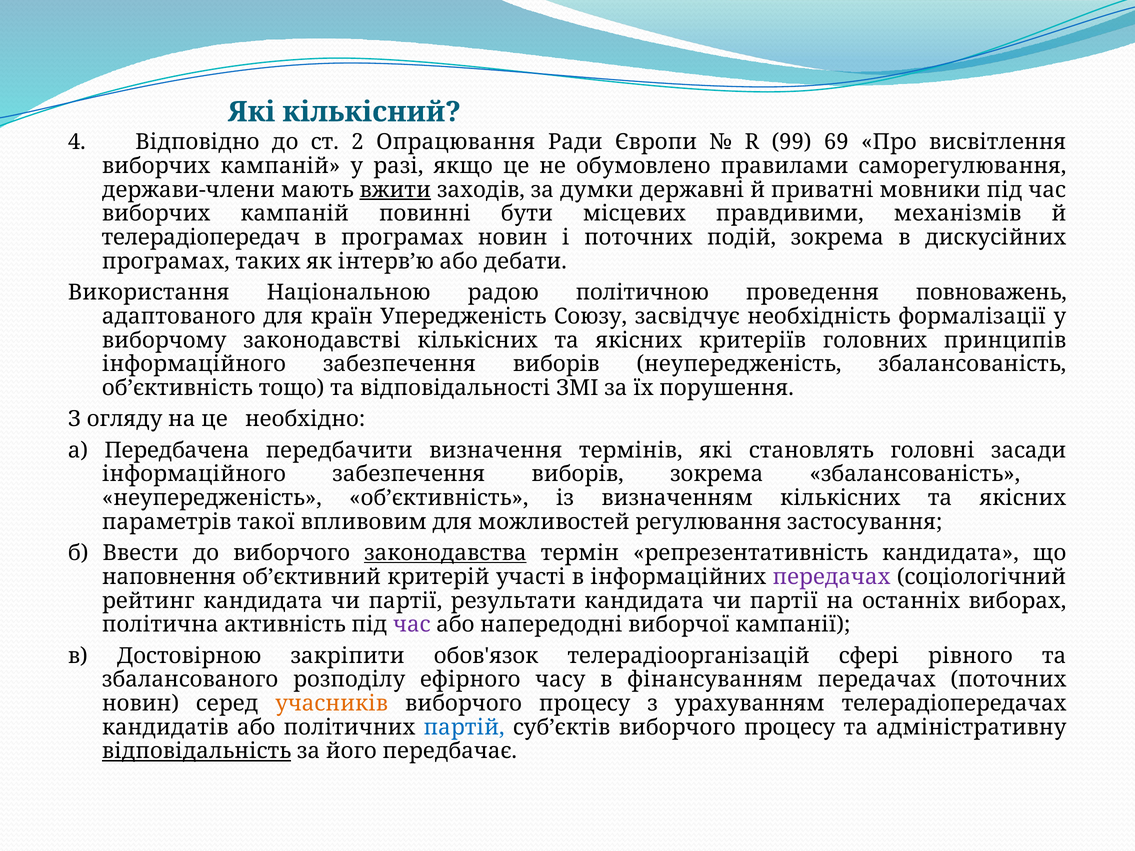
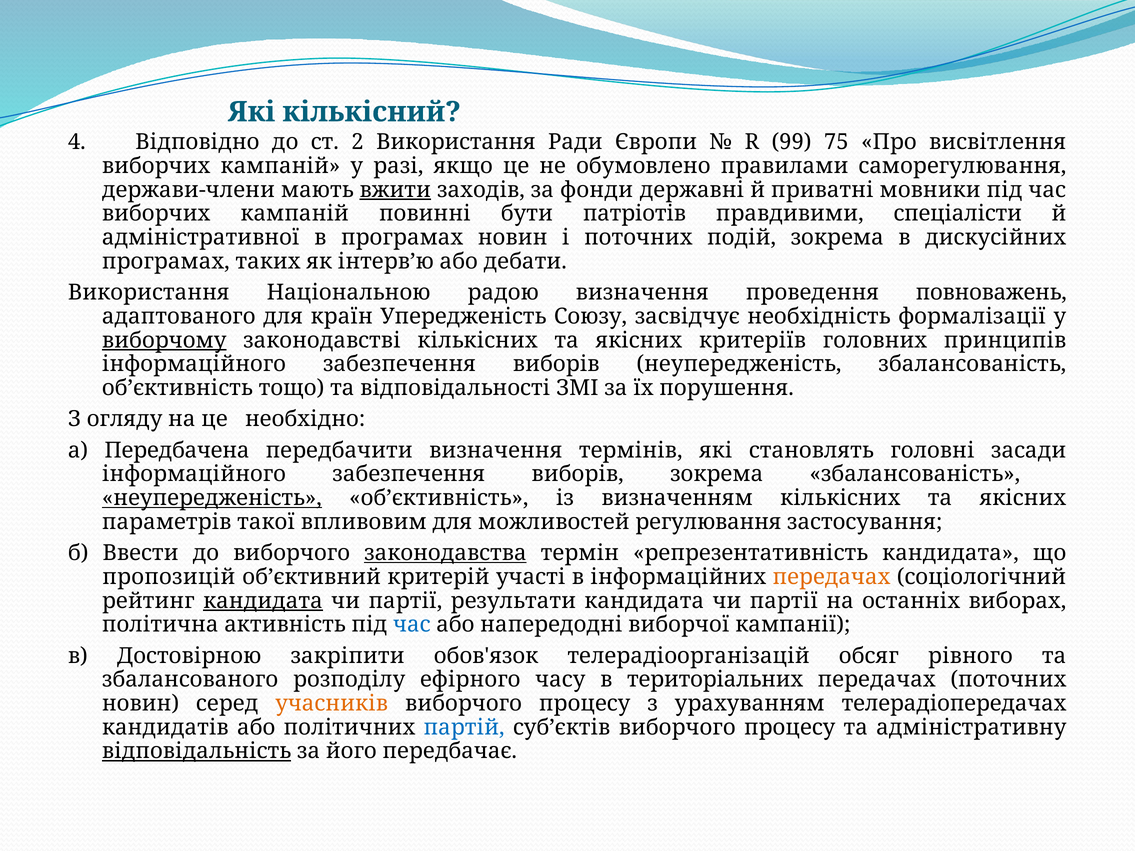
2 Опрацювання: Опрацювання -> Використання
69: 69 -> 75
думки: думки -> фонди
місцевих: місцевих -> патріотів
механізмів: механізмів -> спеціалісти
телерадіопередач: телерадіопередач -> адміністративної
радою політичною: політичною -> визначення
виборчому underline: none -> present
неупередженість at (212, 498) underline: none -> present
наповнення: наповнення -> пропозицій
передачах at (831, 577) colour: purple -> orange
кандидата at (263, 601) underline: none -> present
час at (412, 625) colour: purple -> blue
сфері: сфері -> обсяг
фінансуванням: фінансуванням -> територіальних
